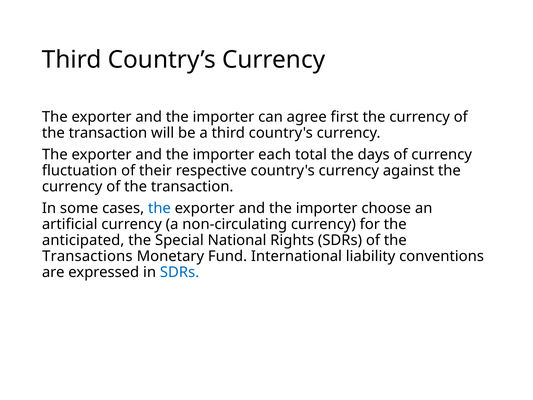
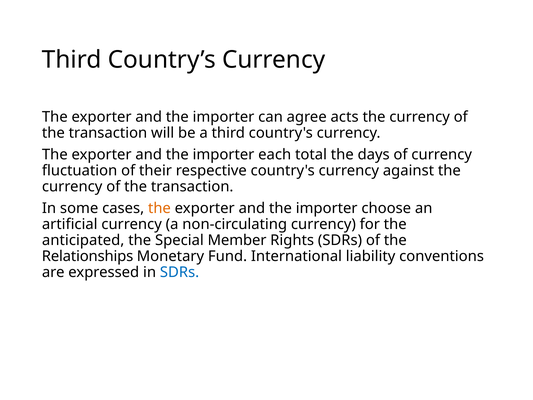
first: first -> acts
the at (159, 208) colour: blue -> orange
National: National -> Member
Transactions: Transactions -> Relationships
